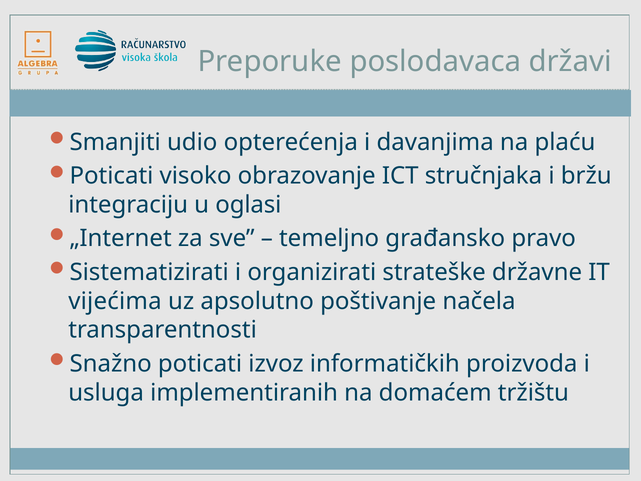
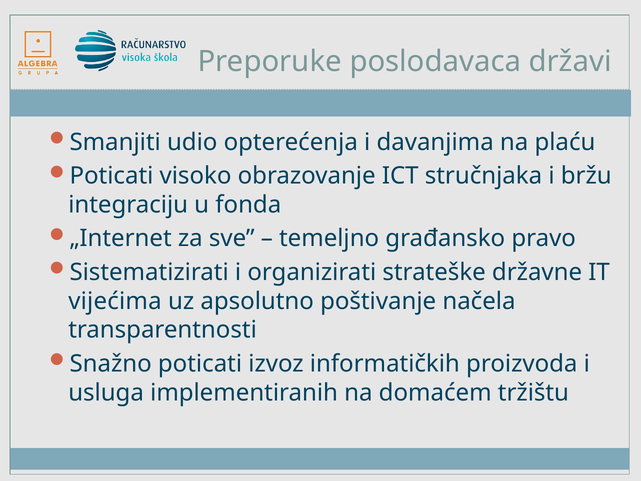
oglasi: oglasi -> fonda
